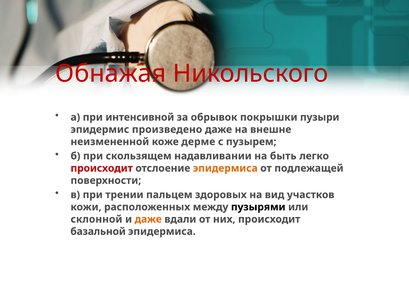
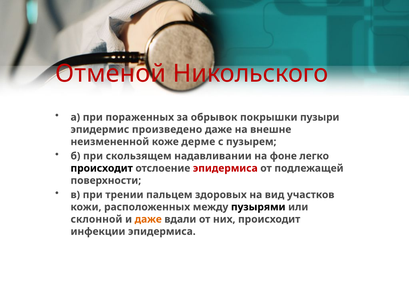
Обнажая: Обнажая -> Отменой
интенсивной: интенсивной -> пораженных
быть: быть -> фоне
происходит at (102, 169) colour: red -> black
эпидермиса at (225, 169) colour: orange -> red
базальной: базальной -> инфекции
